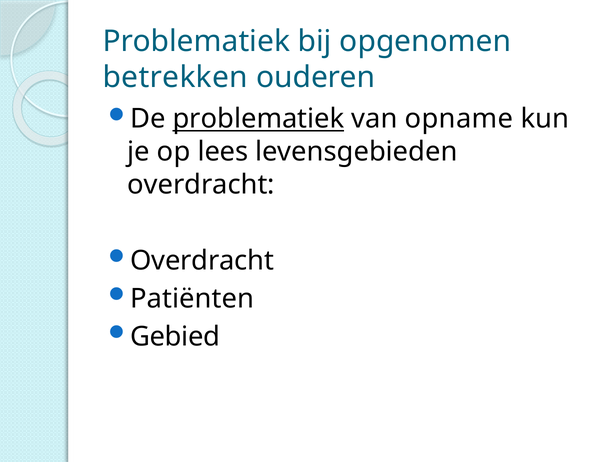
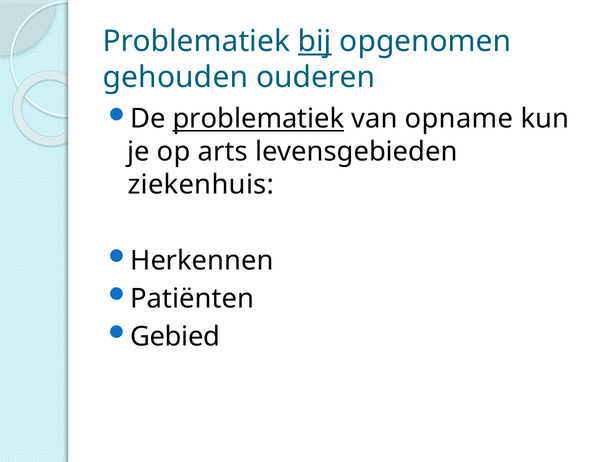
bij underline: none -> present
betrekken: betrekken -> gehouden
lees: lees -> arts
overdracht at (201, 185): overdracht -> ziekenhuis
Overdracht at (202, 261): Overdracht -> Herkennen
